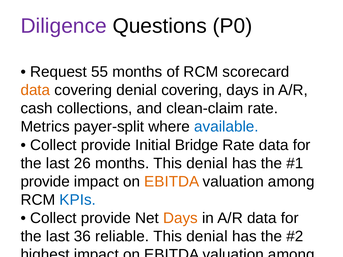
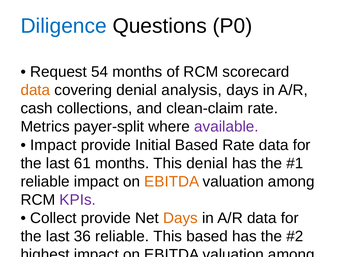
Diligence colour: purple -> blue
55: 55 -> 54
denial covering: covering -> analysis
available colour: blue -> purple
Collect at (53, 145): Collect -> Impact
Initial Bridge: Bridge -> Based
26: 26 -> 61
provide at (45, 182): provide -> reliable
KPIs at (78, 200) colour: blue -> purple
denial at (207, 237): denial -> based
